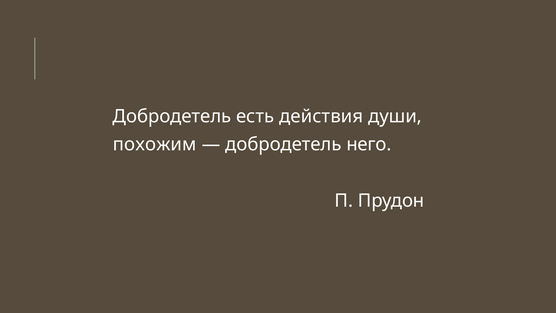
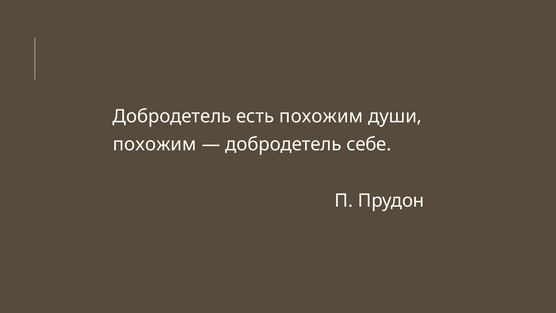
есть действия: действия -> похожим
него: него -> себе
